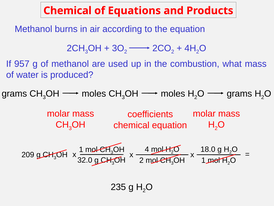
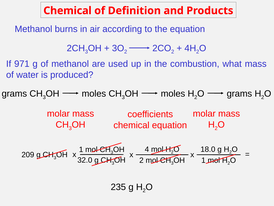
Equations: Equations -> Definition
957: 957 -> 971
